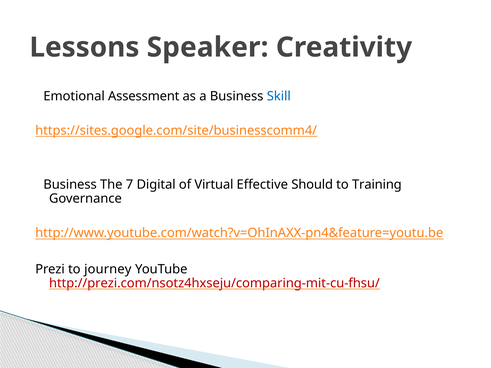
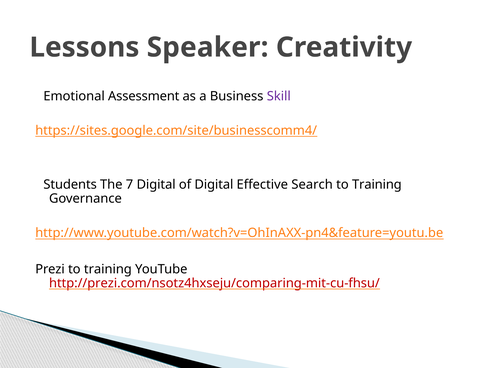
Skill colour: blue -> purple
Business at (70, 185): Business -> Students
of Virtual: Virtual -> Digital
Should: Should -> Search
Prezi to journey: journey -> training
